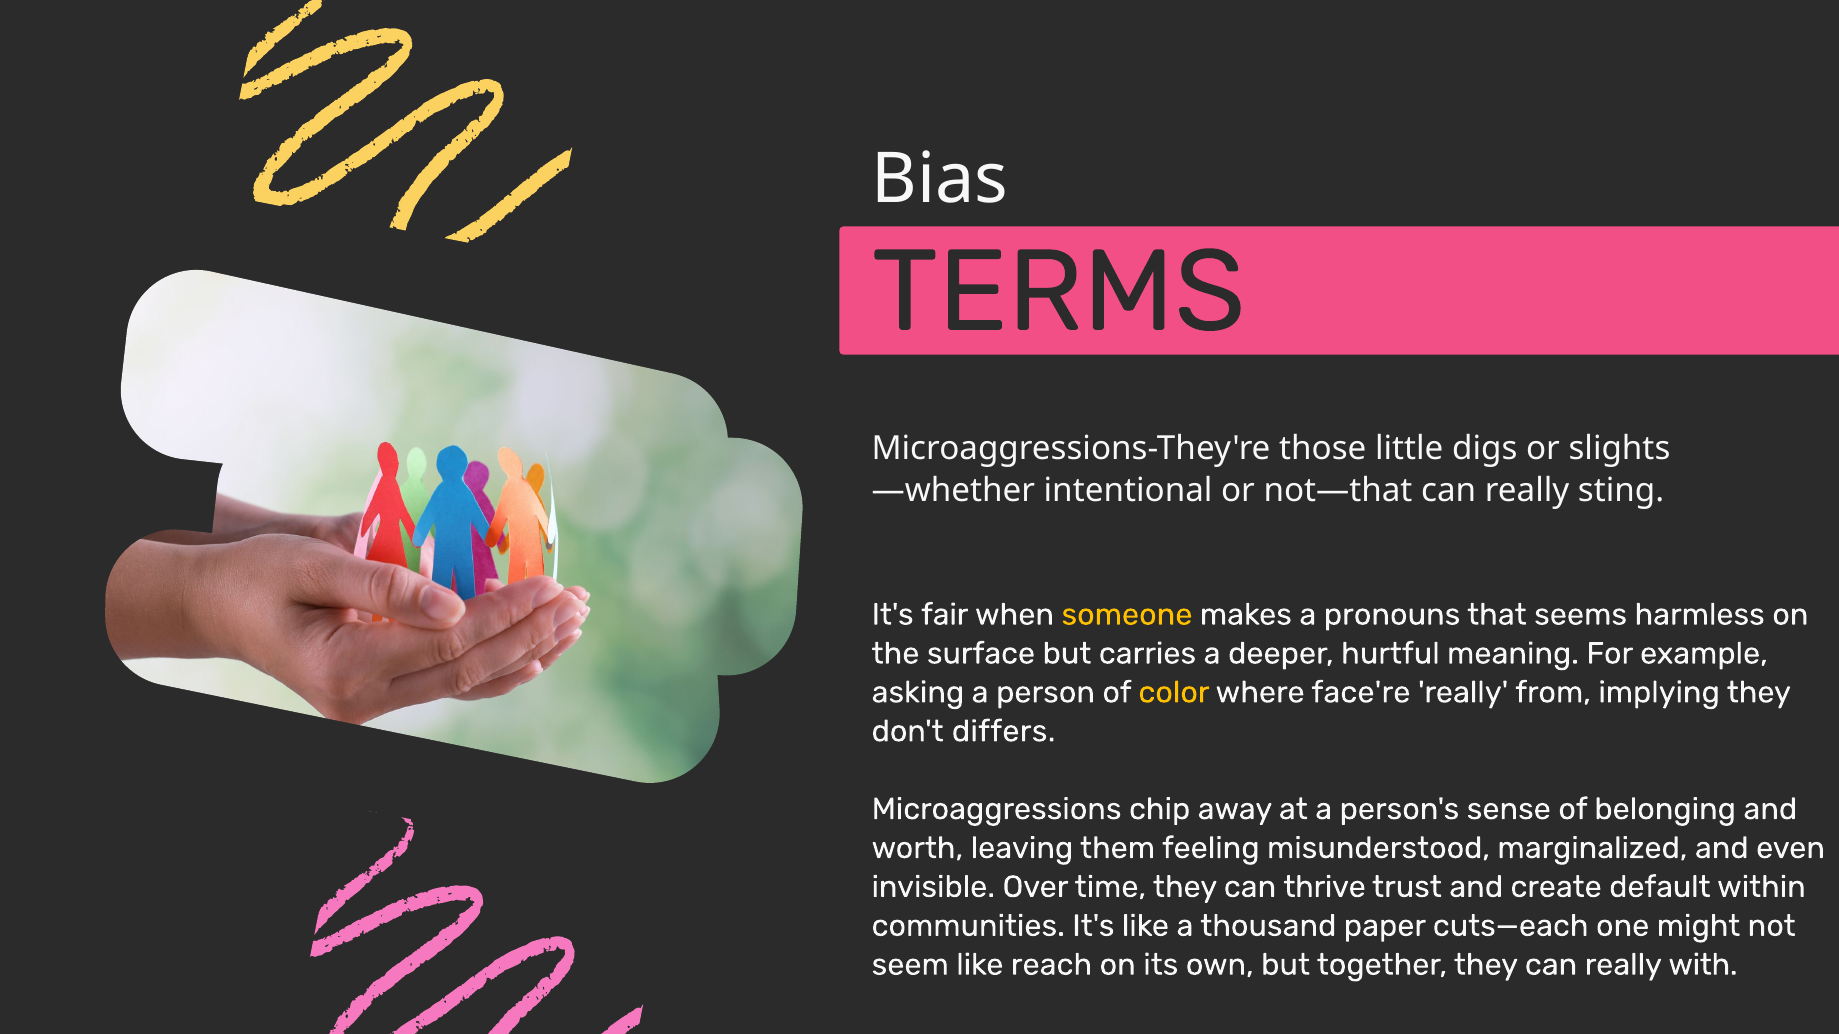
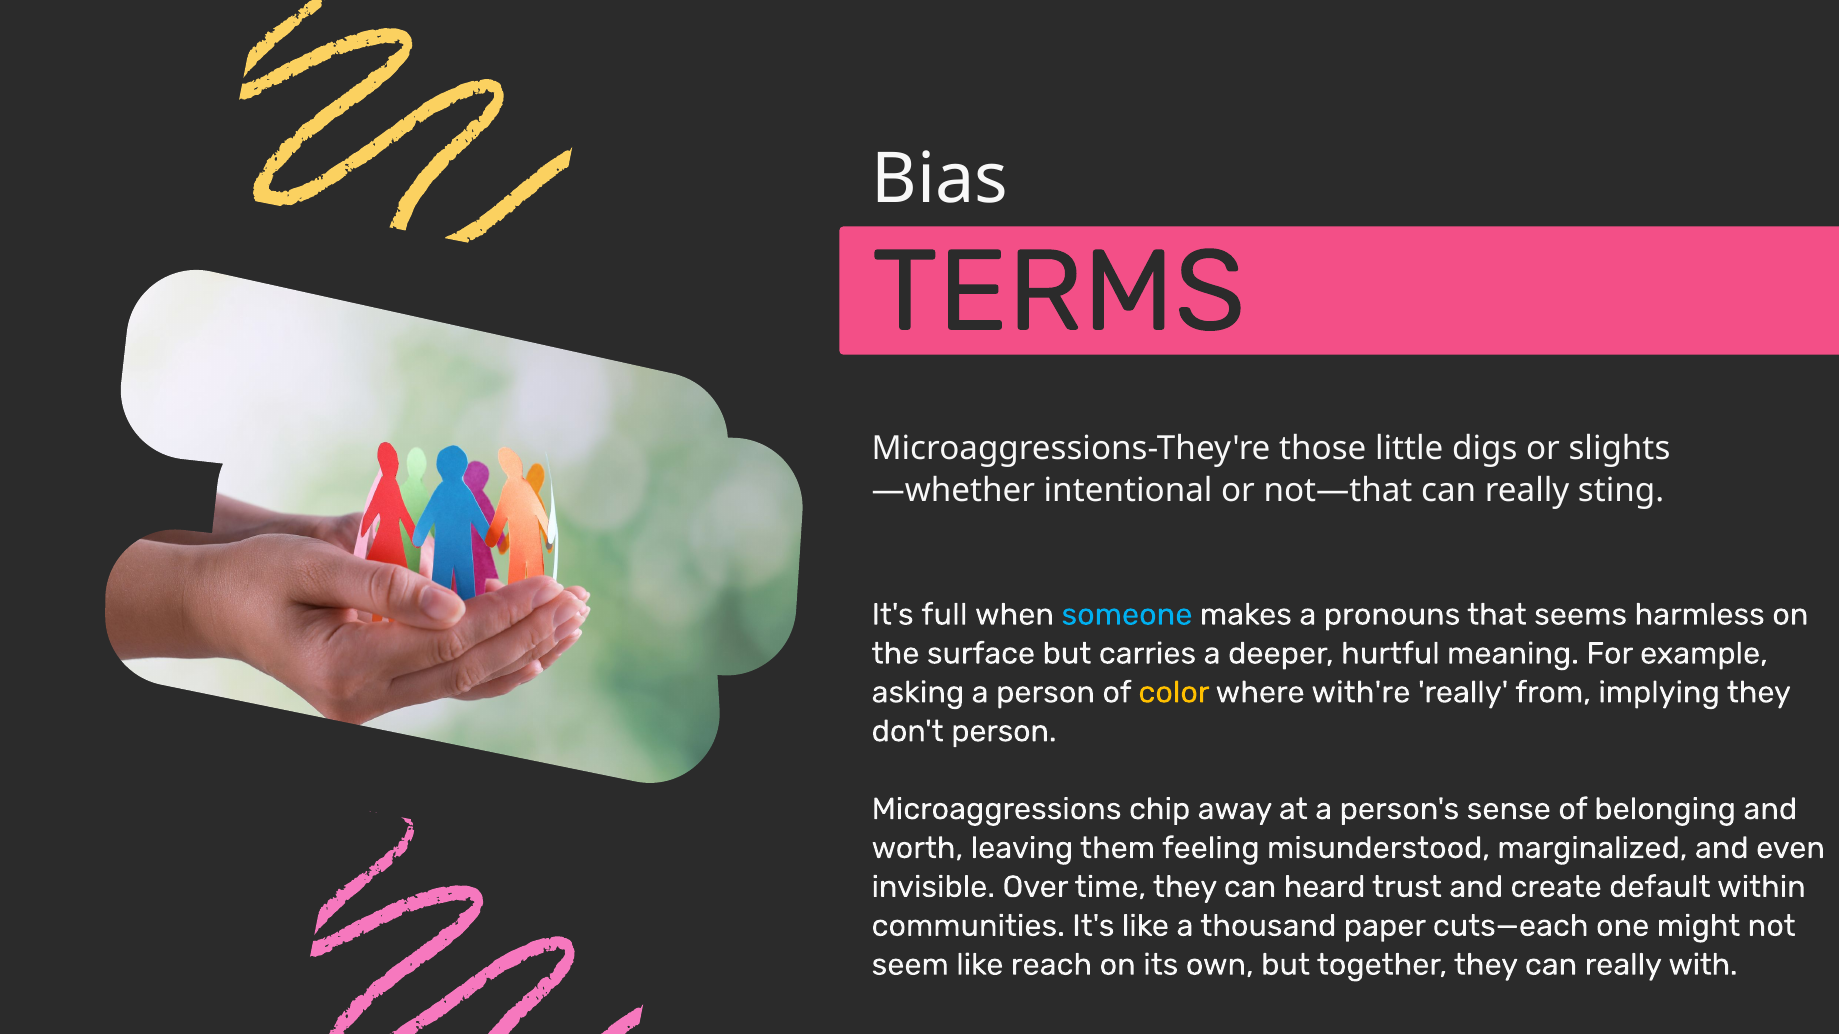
fair: fair -> full
someone colour: yellow -> light blue
face're: face're -> with're
don't differs: differs -> person
thrive: thrive -> heard
